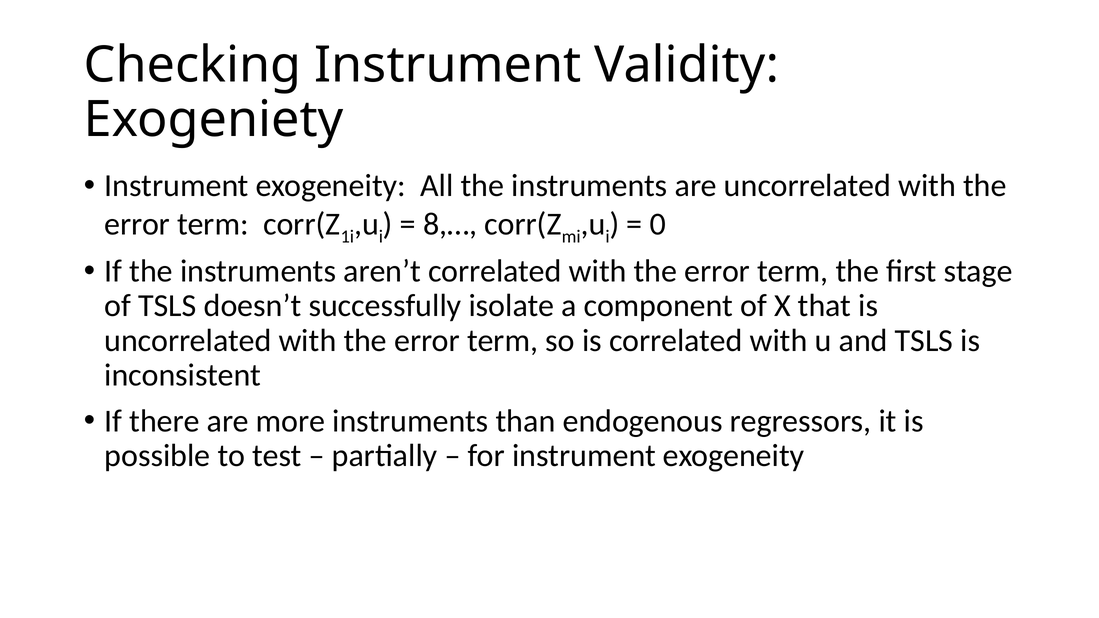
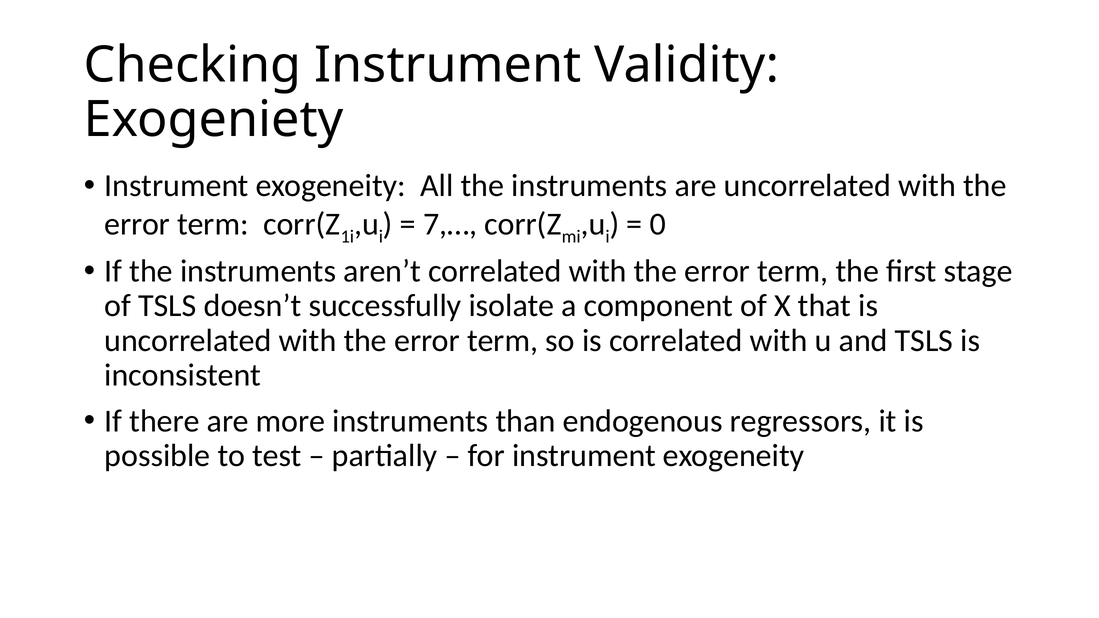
8,…: 8,… -> 7,…
